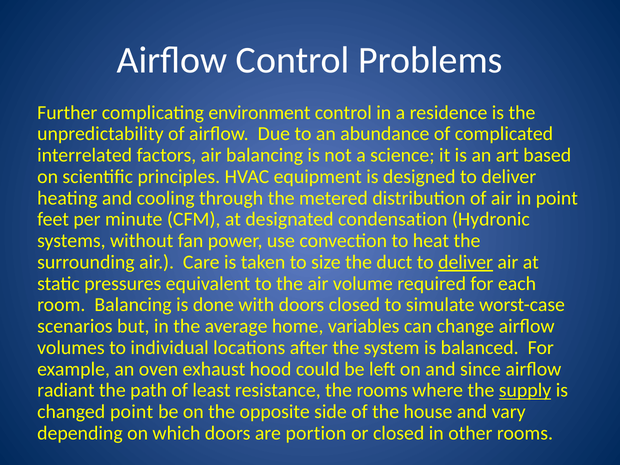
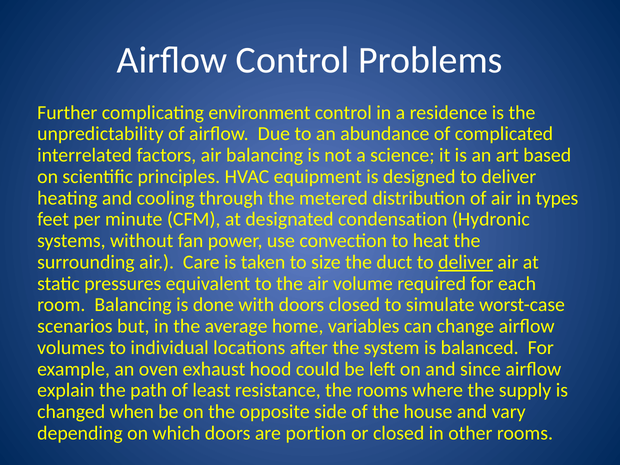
in point: point -> types
radiant: radiant -> explain
supply underline: present -> none
changed point: point -> when
